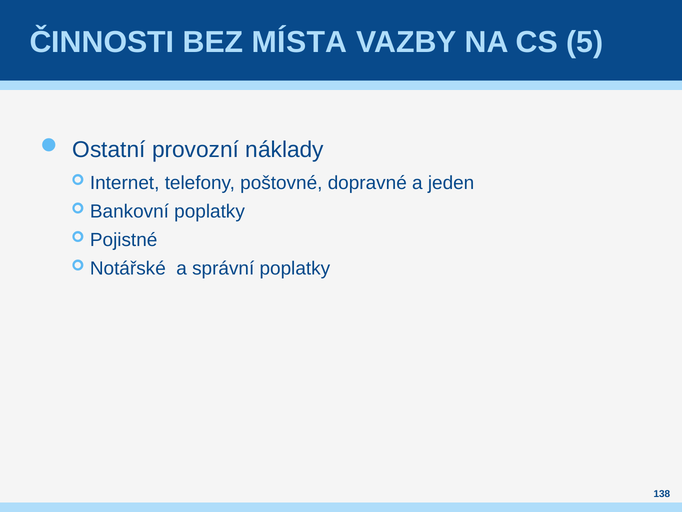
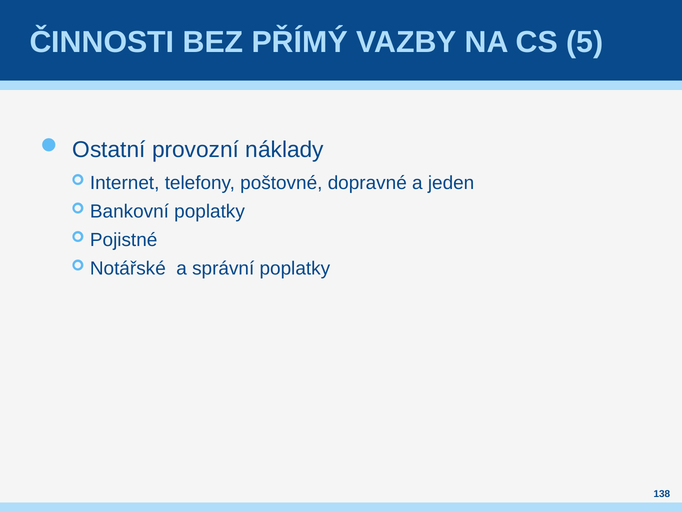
MÍSTA: MÍSTA -> PŘÍMÝ
